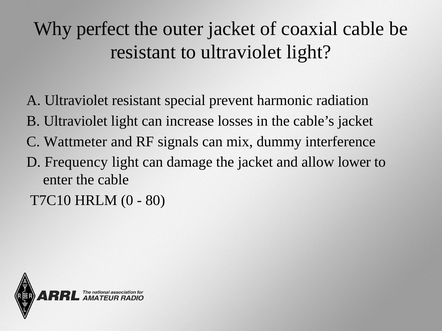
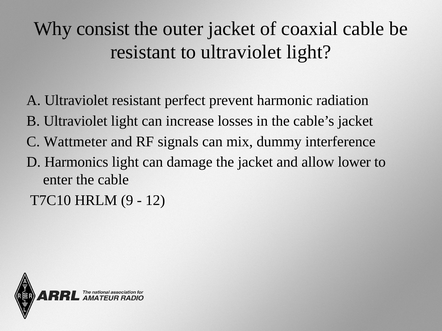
perfect: perfect -> consist
special: special -> perfect
Frequency: Frequency -> Harmonics
0: 0 -> 9
80: 80 -> 12
